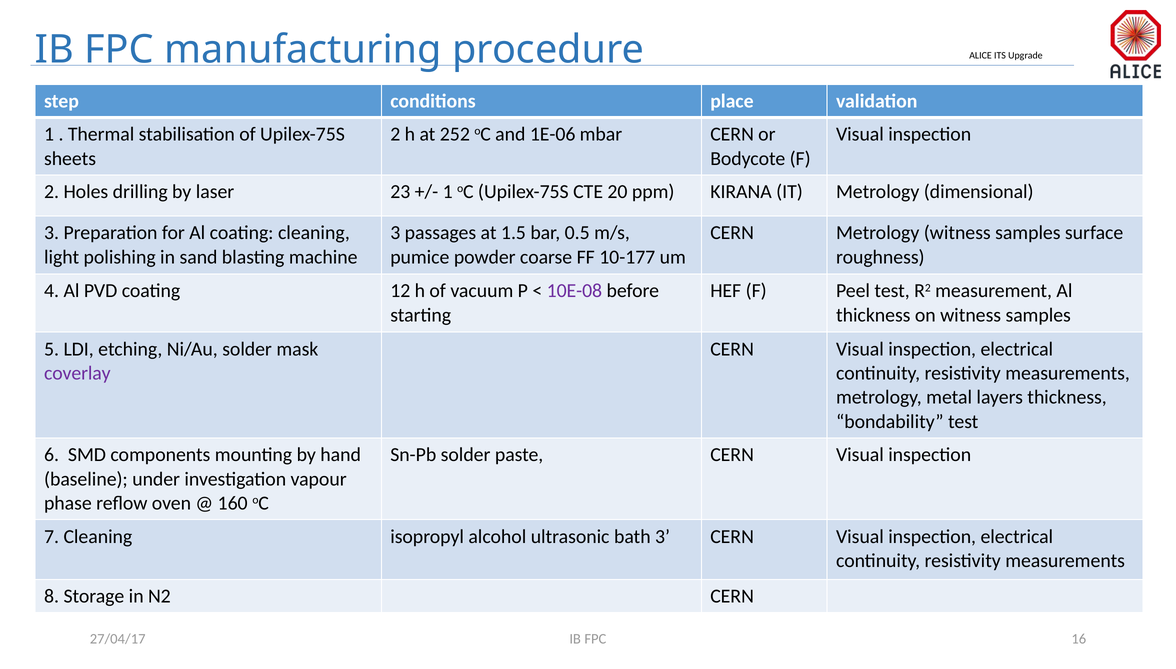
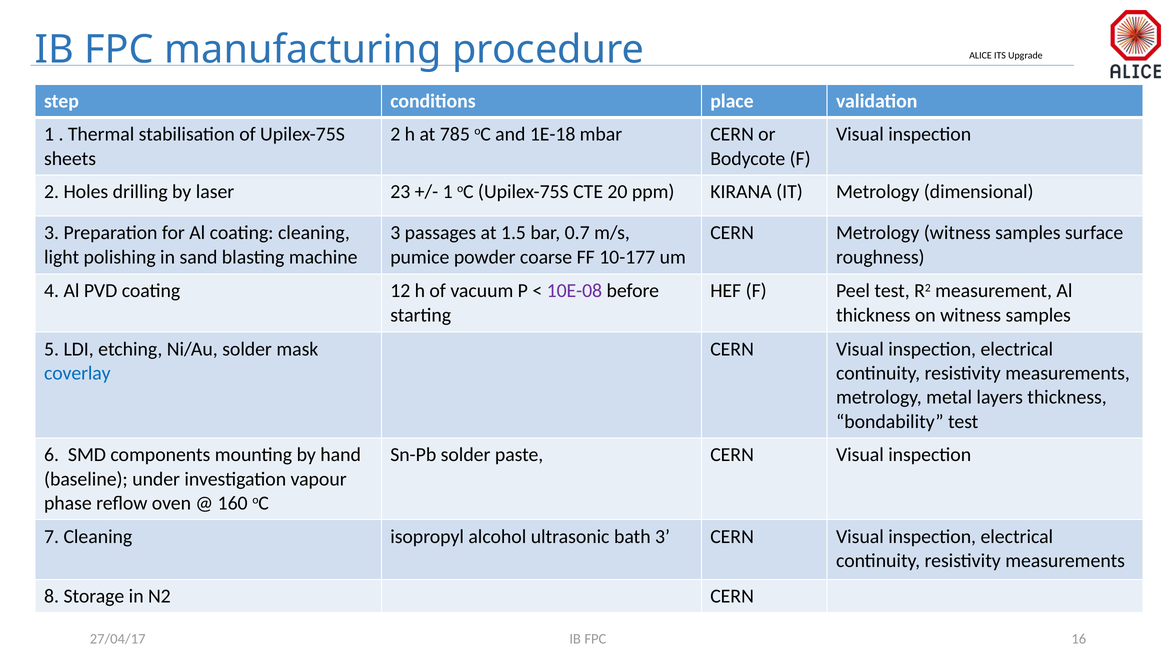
252: 252 -> 785
1E-06: 1E-06 -> 1E-18
0.5: 0.5 -> 0.7
coverlay colour: purple -> blue
